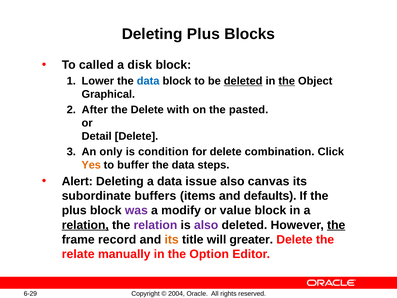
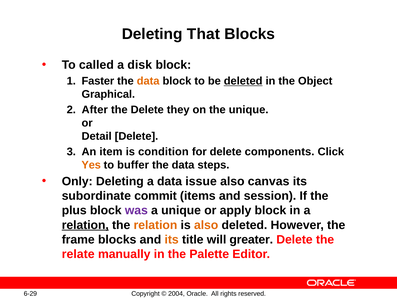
Deleting Plus: Plus -> That
Lower: Lower -> Faster
data at (148, 81) colour: blue -> orange
the at (287, 81) underline: present -> none
with: with -> they
the pasted: pasted -> unique
only: only -> item
combination: combination -> components
Alert: Alert -> Only
buffers: buffers -> commit
defaults: defaults -> session
a modify: modify -> unique
value: value -> apply
relation at (155, 225) colour: purple -> orange
also at (206, 225) colour: purple -> orange
the at (336, 225) underline: present -> none
frame record: record -> blocks
Option: Option -> Palette
